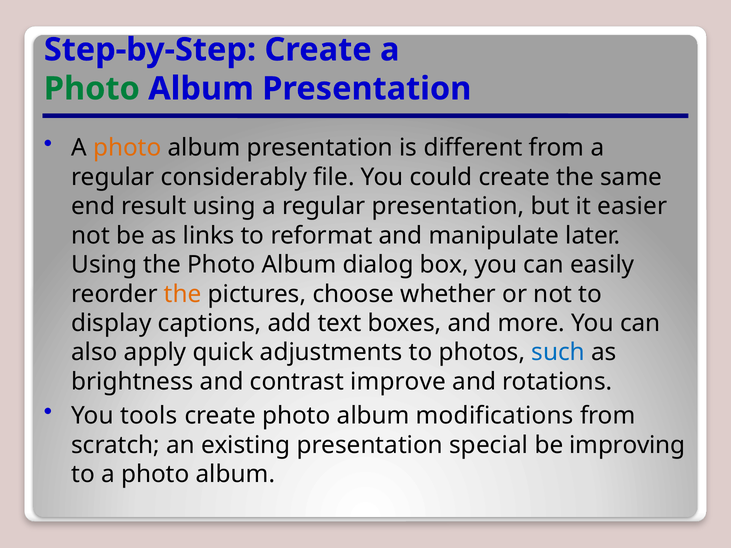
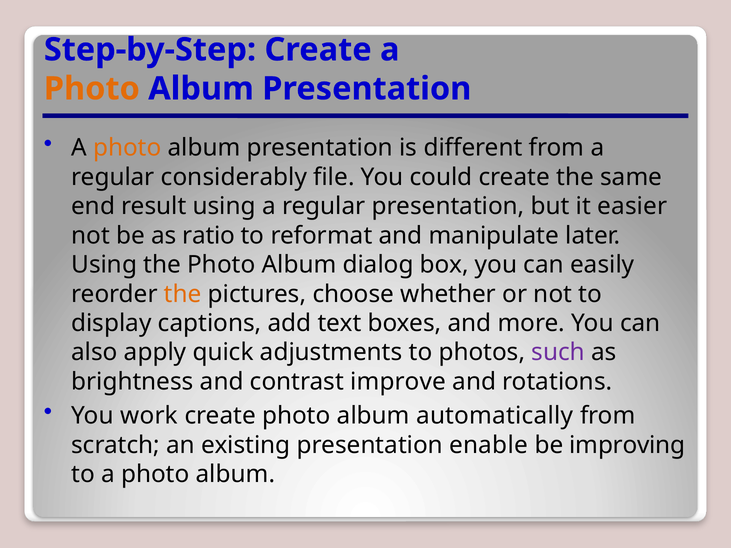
Photo at (92, 89) colour: green -> orange
links: links -> ratio
such colour: blue -> purple
tools: tools -> work
modifications: modifications -> automatically
special: special -> enable
